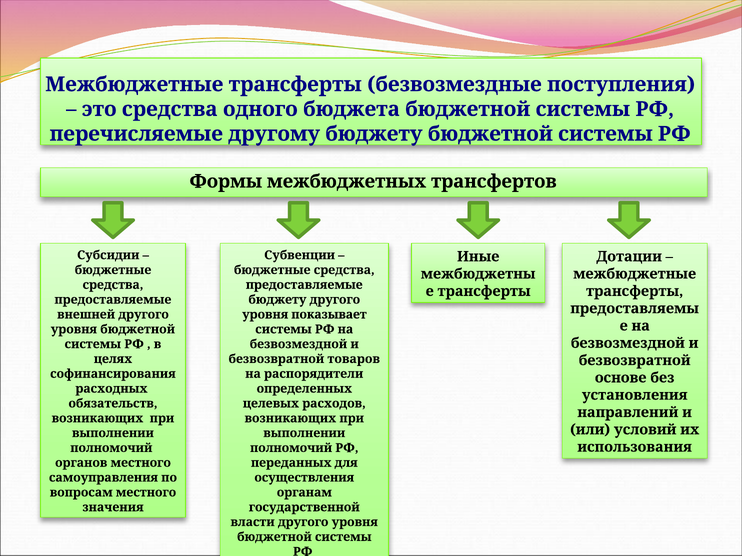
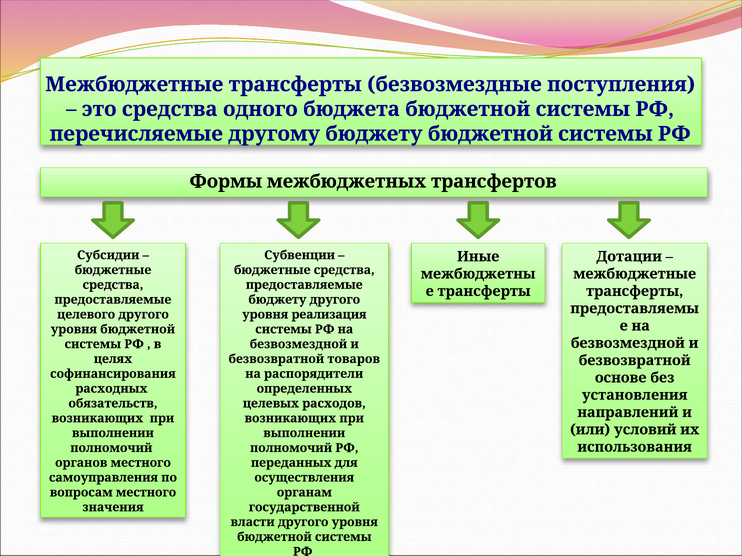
внешней: внешней -> целевого
показывает: показывает -> реализация
